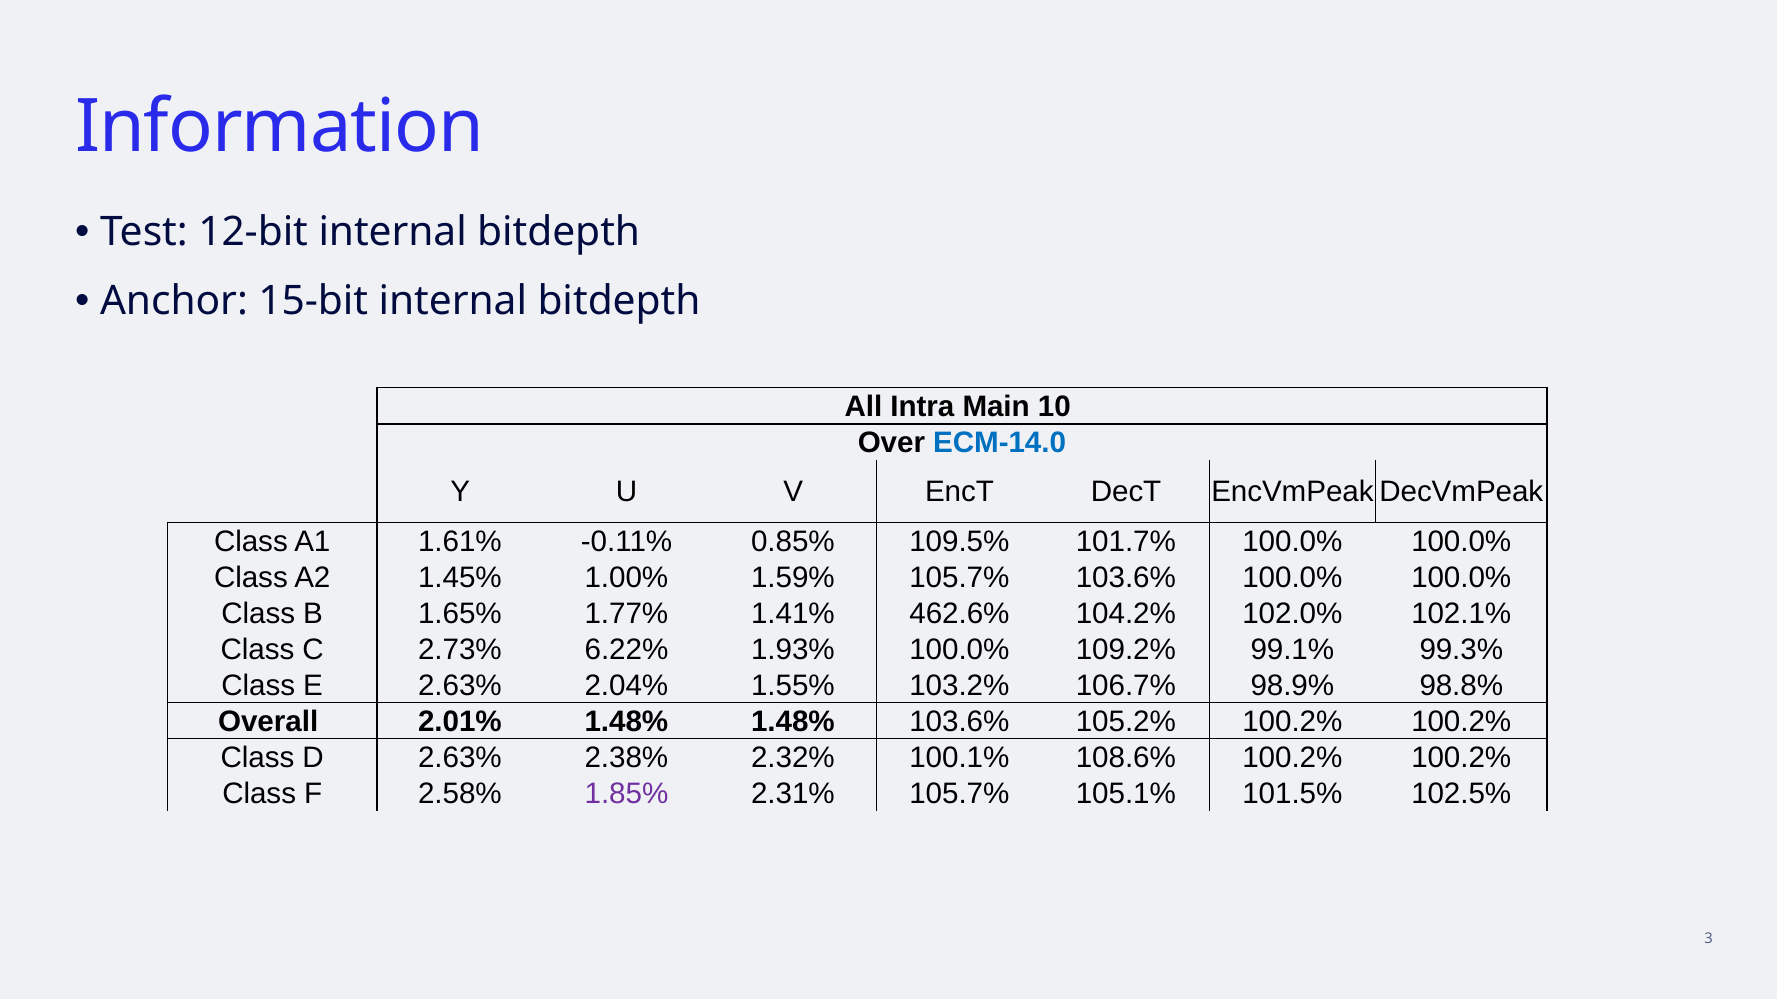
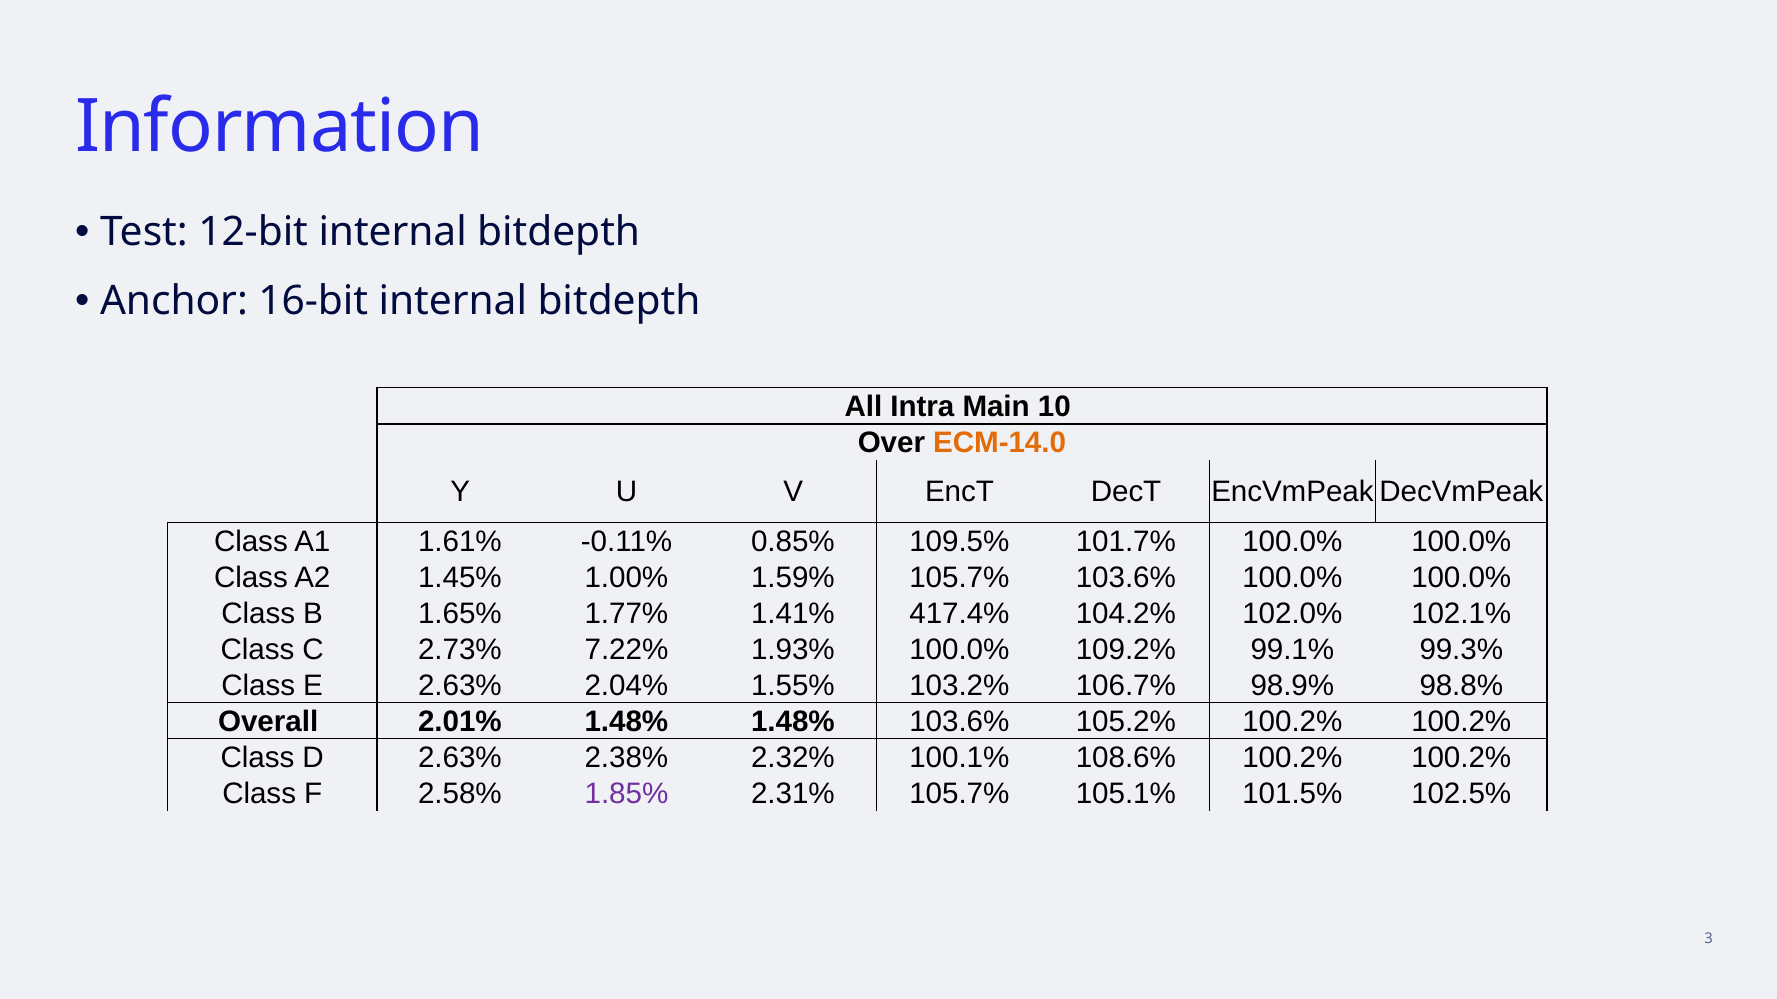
15-bit: 15-bit -> 16-bit
ECM-14.0 colour: blue -> orange
462.6%: 462.6% -> 417.4%
6.22%: 6.22% -> 7.22%
